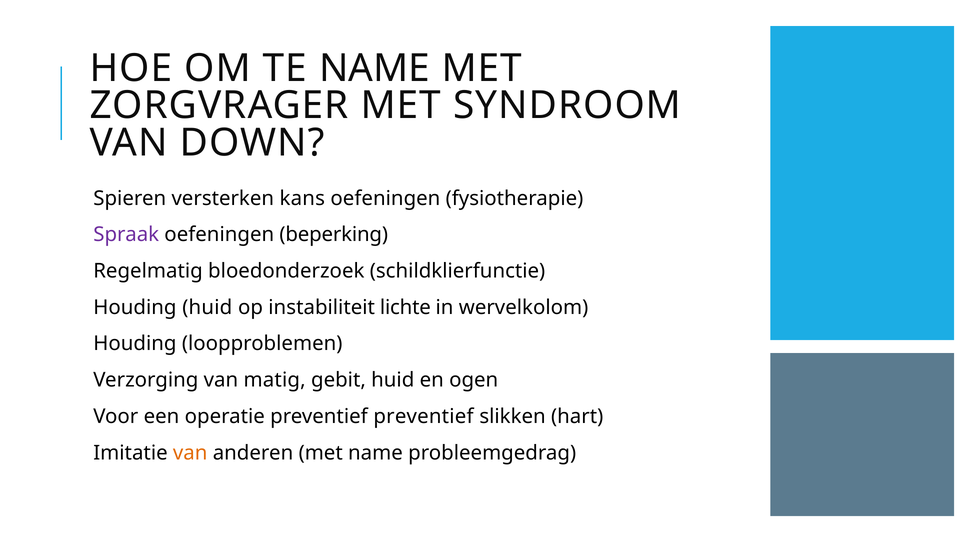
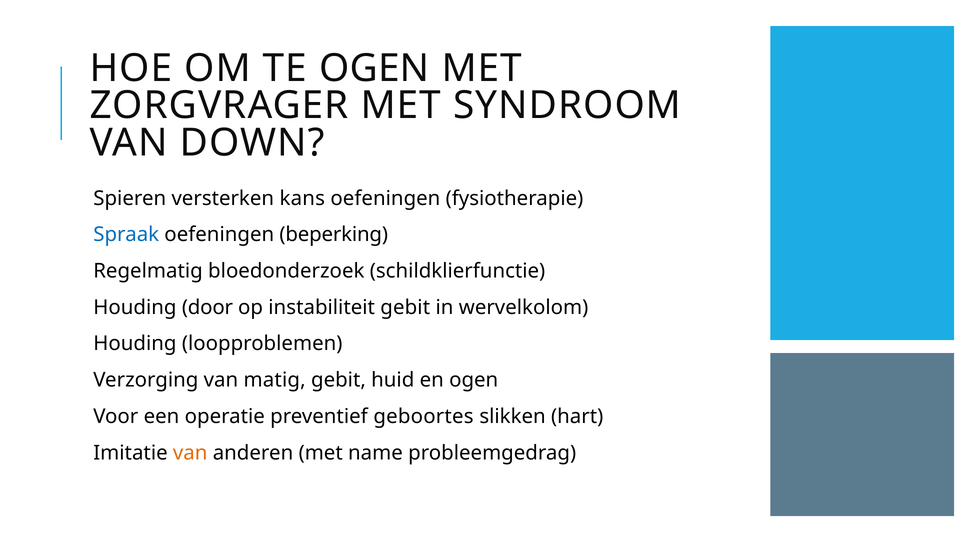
TE NAME: NAME -> OGEN
Spraak colour: purple -> blue
Houding huid: huid -> door
instabiliteit lichte: lichte -> gebit
preventief preventief: preventief -> geboortes
